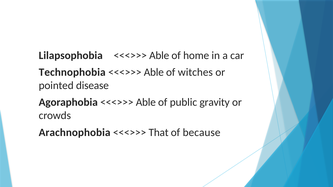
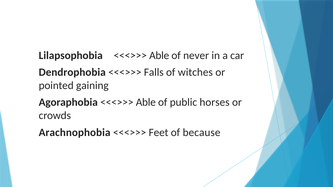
home: home -> never
Technophobia: Technophobia -> Dendrophobia
Able at (154, 72): Able -> Falls
disease: disease -> gaining
gravity: gravity -> horses
That: That -> Feet
